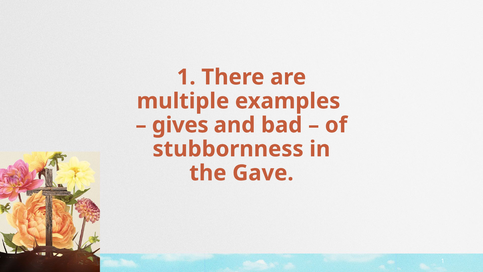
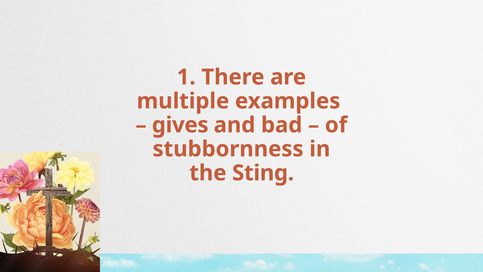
Gave: Gave -> Sting
